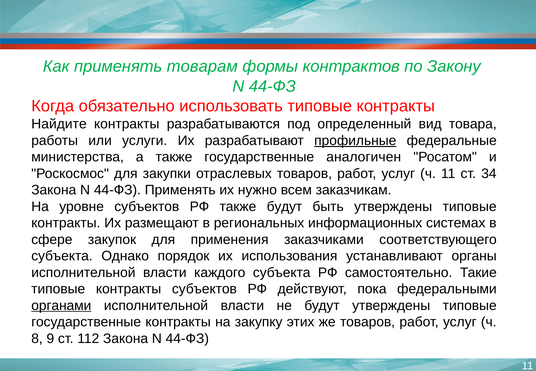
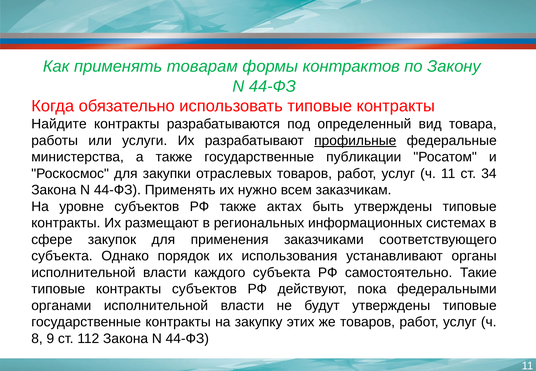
аналогичен: аналогичен -> публикации
также будут: будут -> актах
органами underline: present -> none
